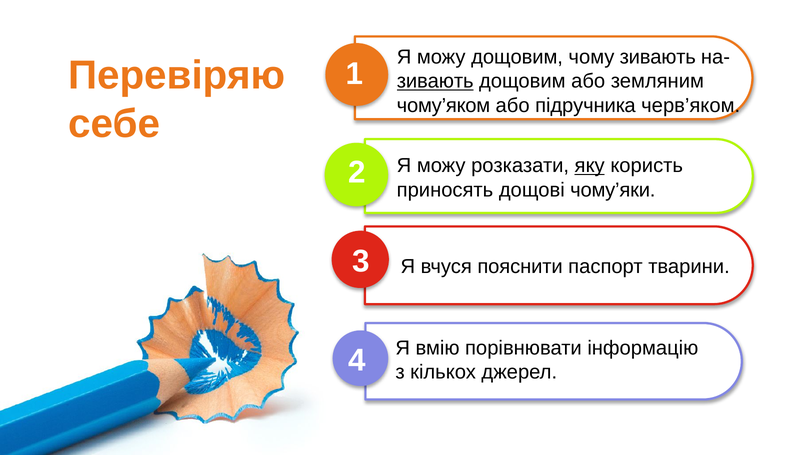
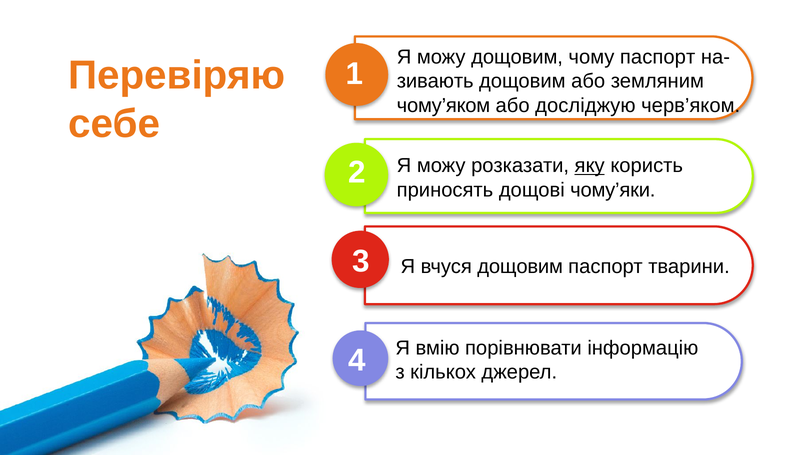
чому зивають: зивають -> паспорт
зивають at (435, 81) underline: present -> none
підручника: підручника -> досліджую
вчуся пояснити: пояснити -> дощовим
